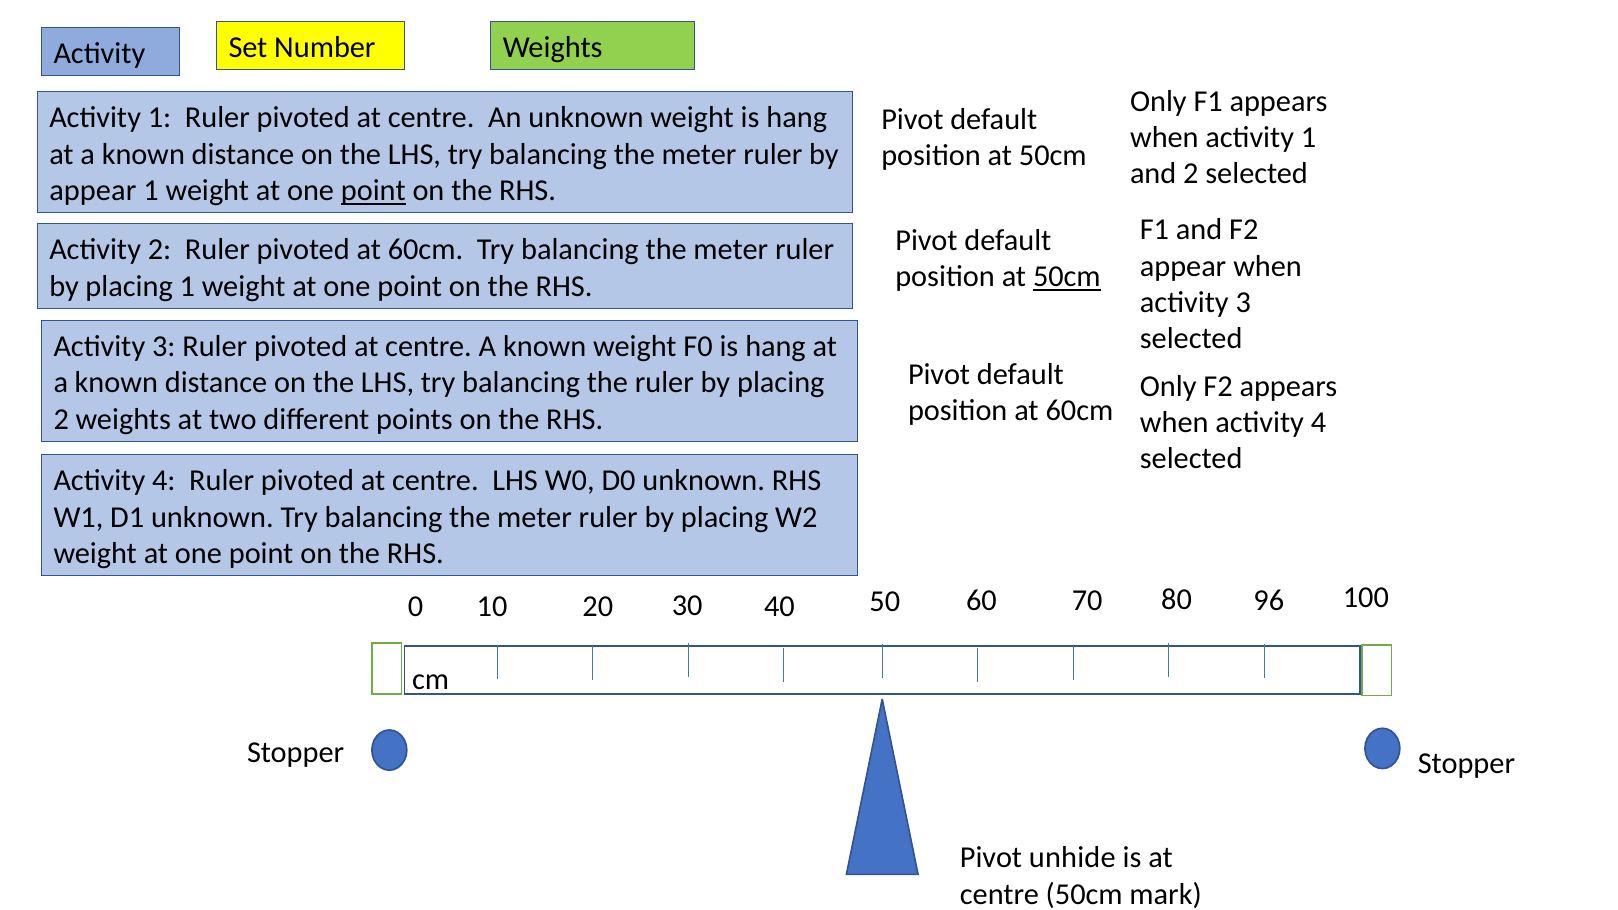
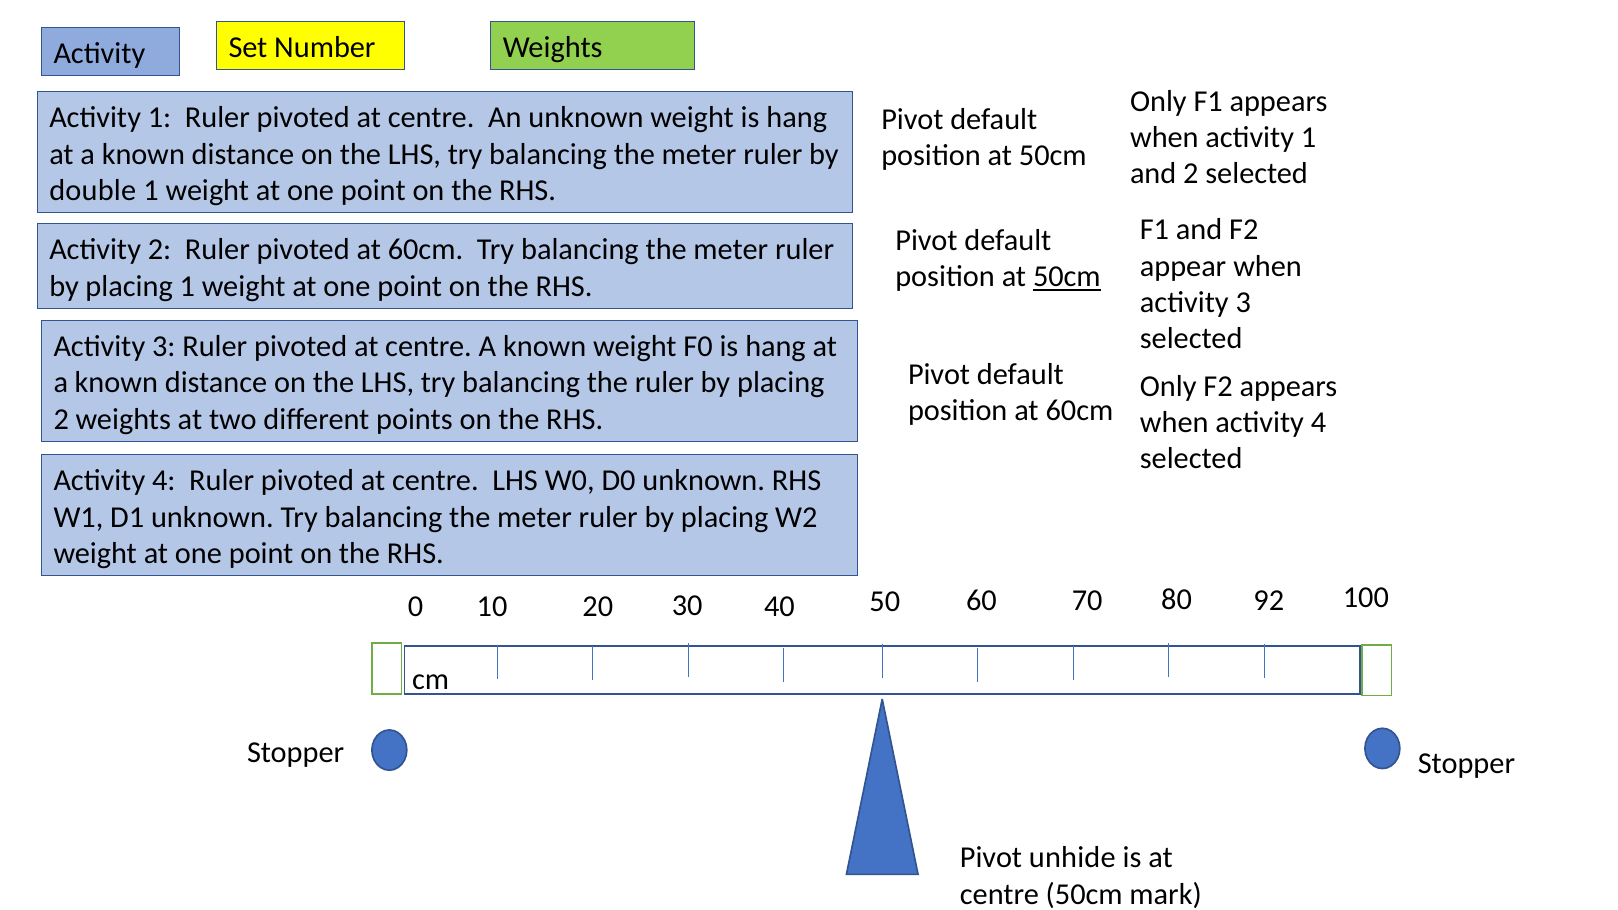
appear at (93, 191): appear -> double
point at (373, 191) underline: present -> none
96: 96 -> 92
